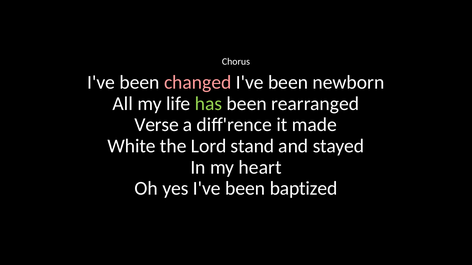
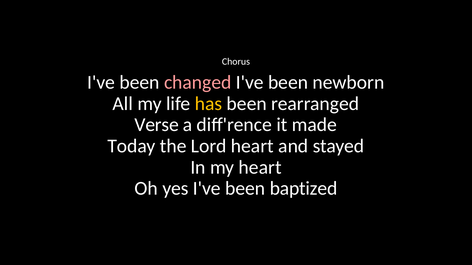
has colour: light green -> yellow
White: White -> Today
Lord stand: stand -> heart
